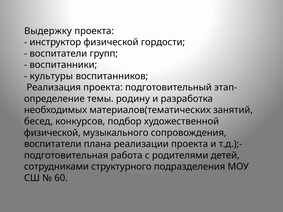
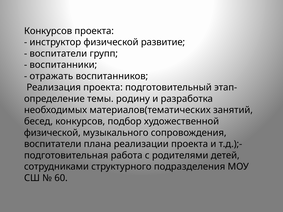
Выдержку at (48, 31): Выдержку -> Конкурсов
гордости: гордости -> развитие
культуры: культуры -> отражать
